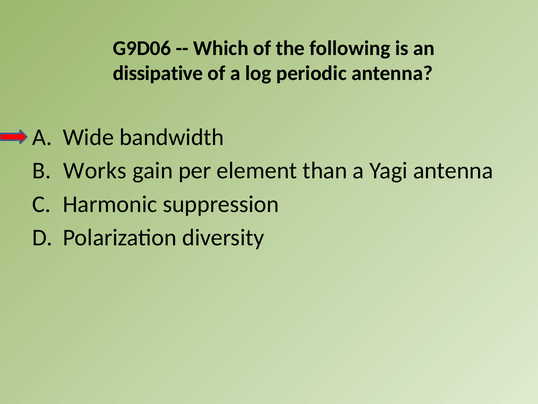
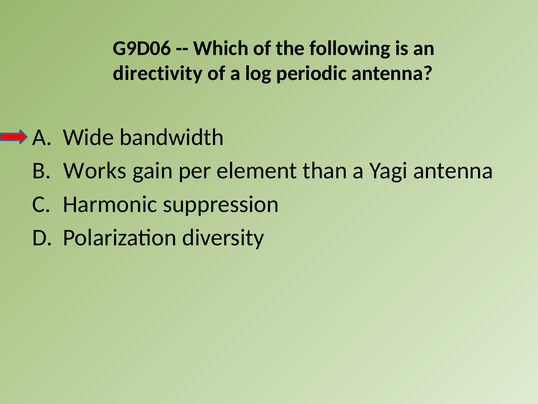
dissipative: dissipative -> directivity
